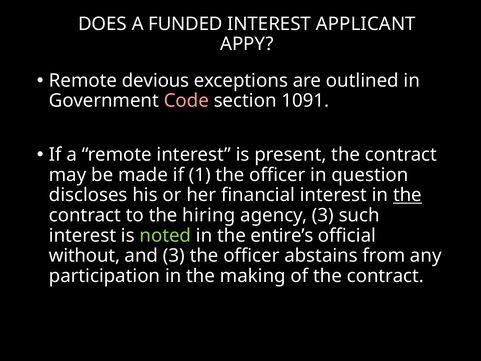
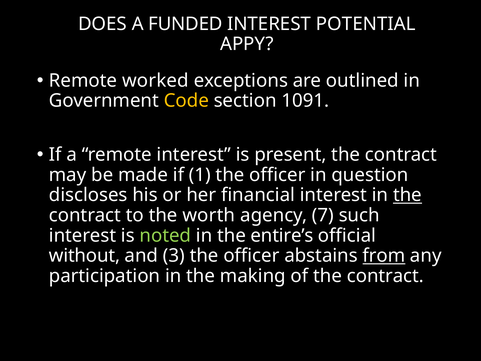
APPLICANT: APPLICANT -> POTENTIAL
devious: devious -> worked
Code colour: pink -> yellow
hiring: hiring -> worth
agency 3: 3 -> 7
from underline: none -> present
